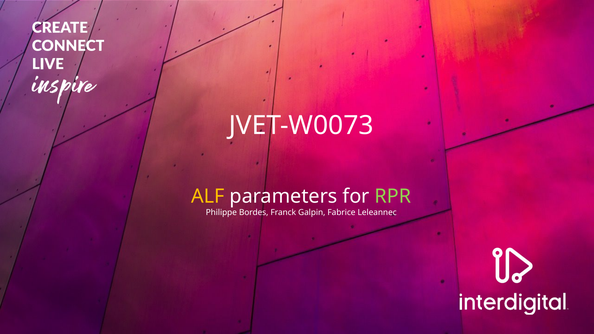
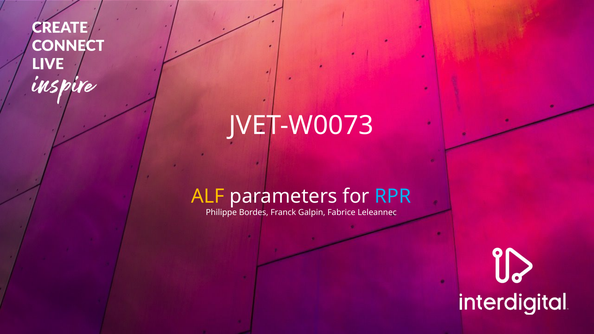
RPR colour: light green -> light blue
